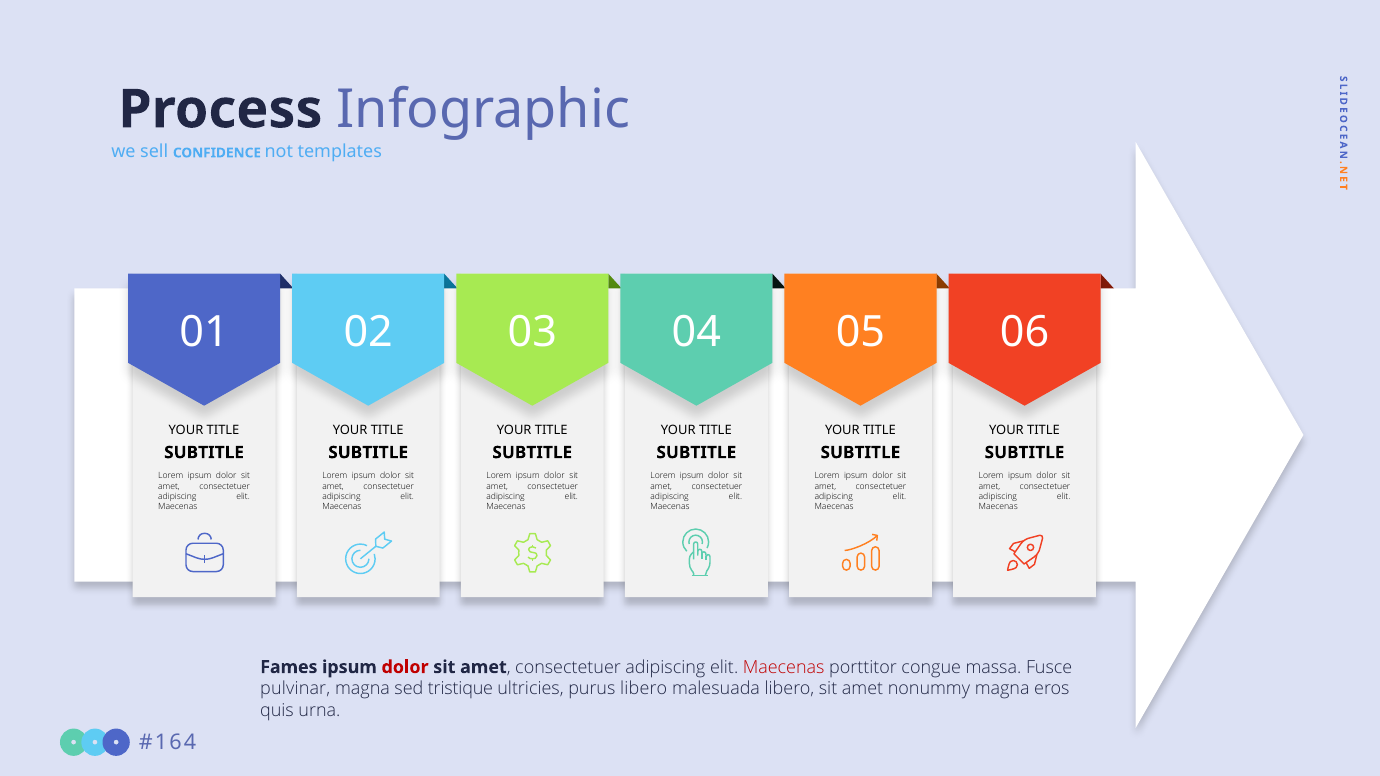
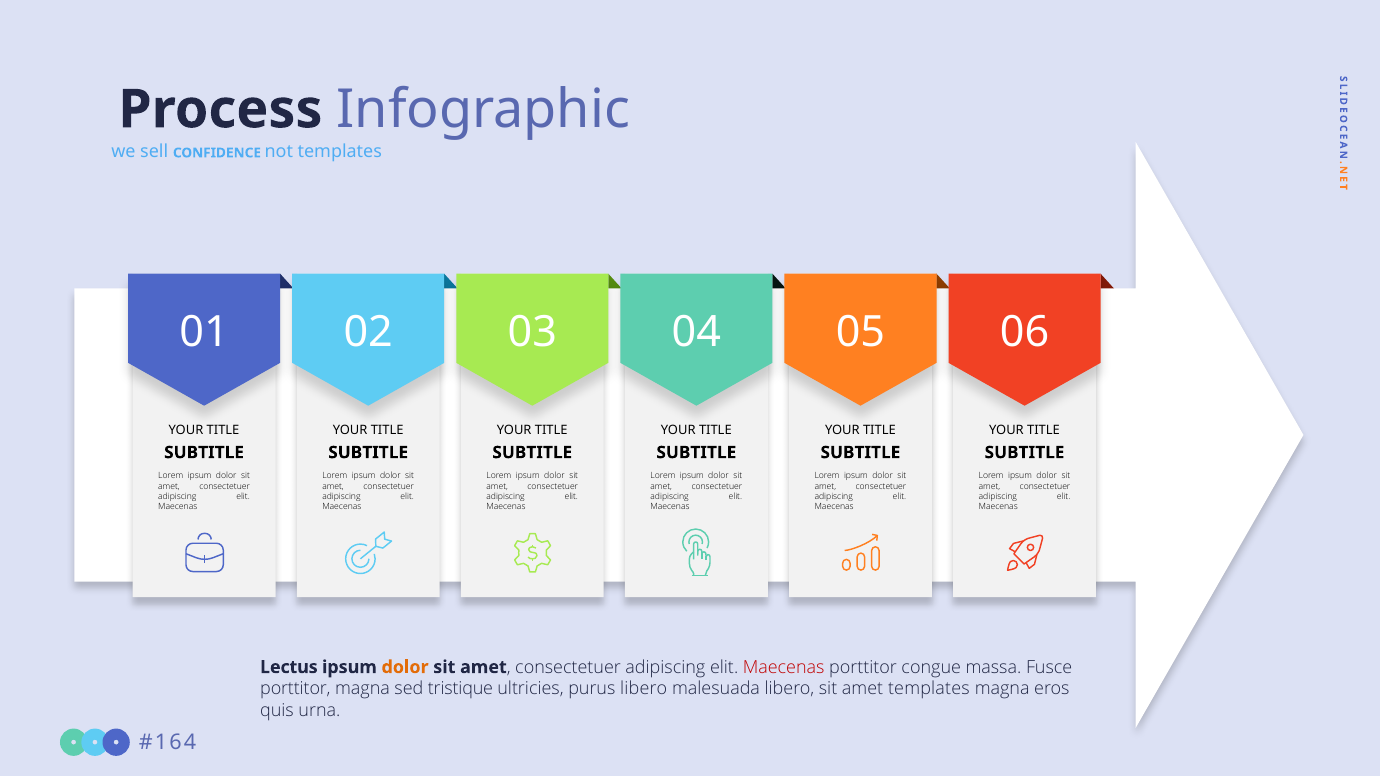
Fames: Fames -> Lectus
dolor at (405, 667) colour: red -> orange
pulvinar at (295, 689): pulvinar -> porttitor
amet nonummy: nonummy -> templates
